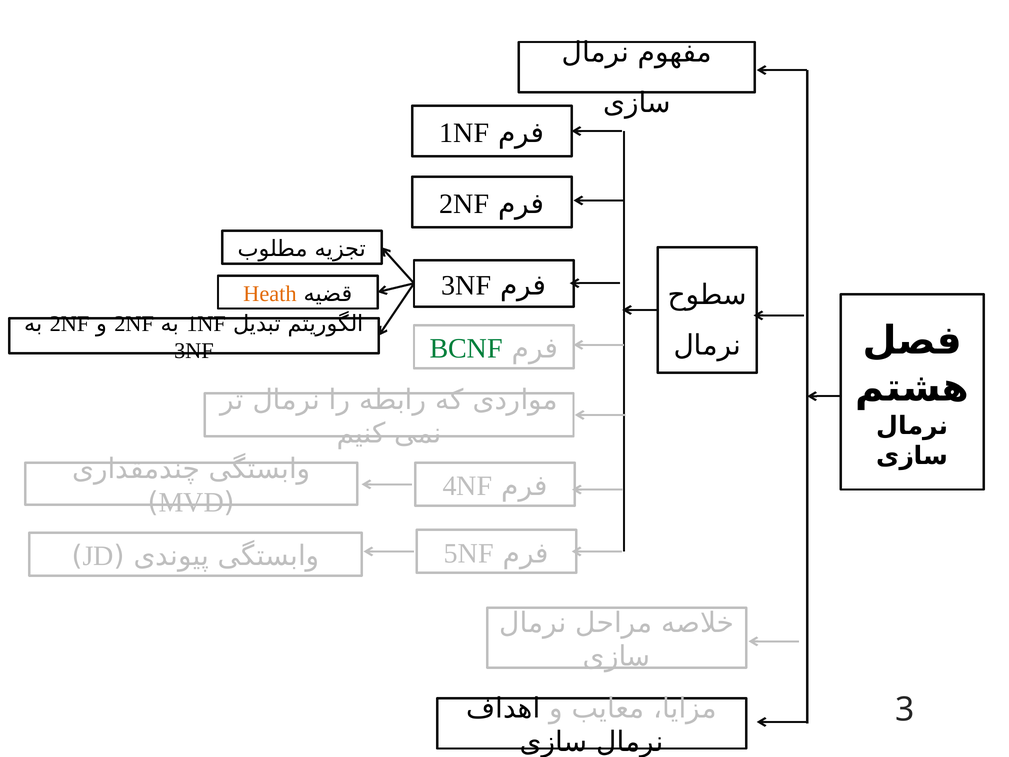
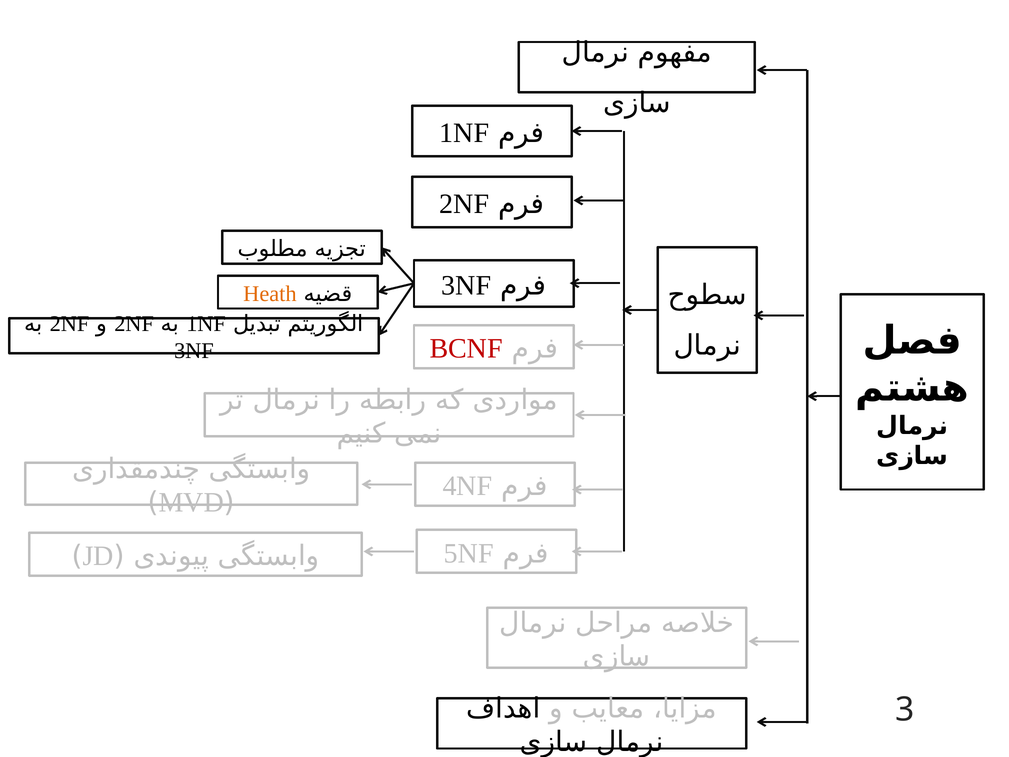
BCNF colour: green -> red
